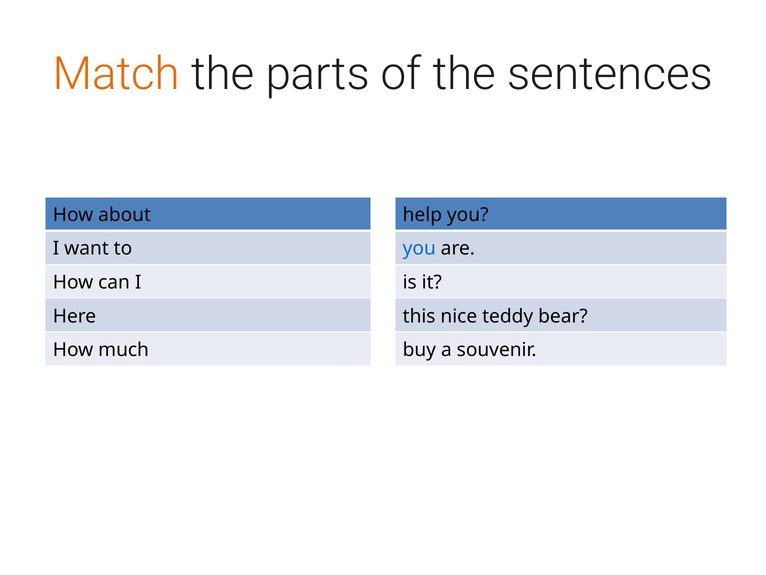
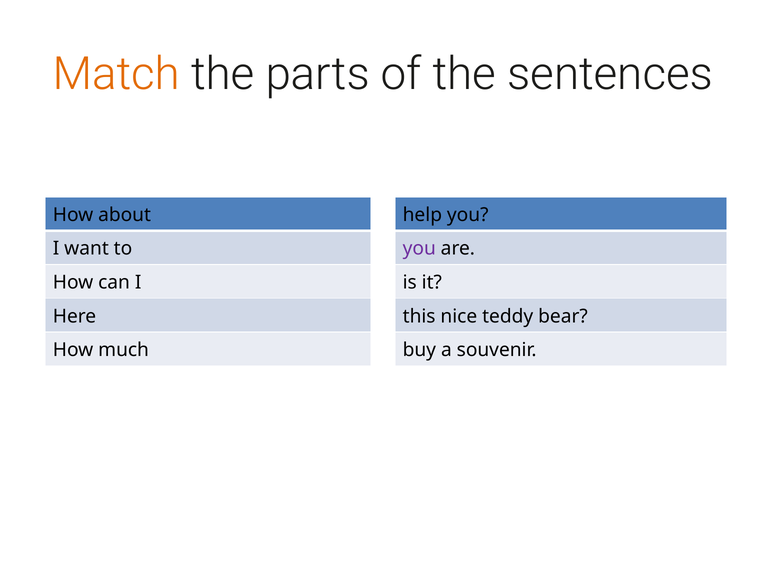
you at (419, 248) colour: blue -> purple
